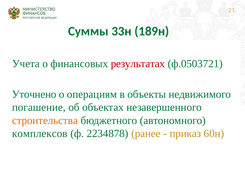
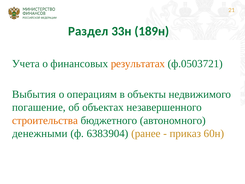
Суммы: Суммы -> Раздел
результатах colour: red -> orange
Уточнено: Уточнено -> Выбытия
комплексов: комплексов -> денежными
2234878: 2234878 -> 6383904
